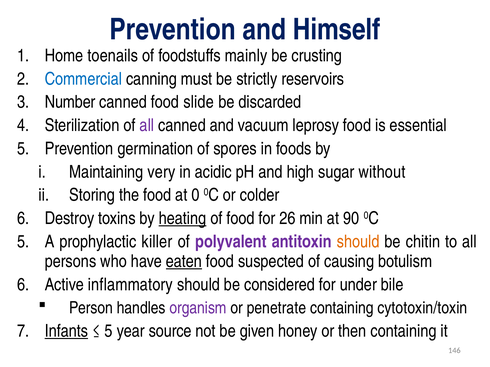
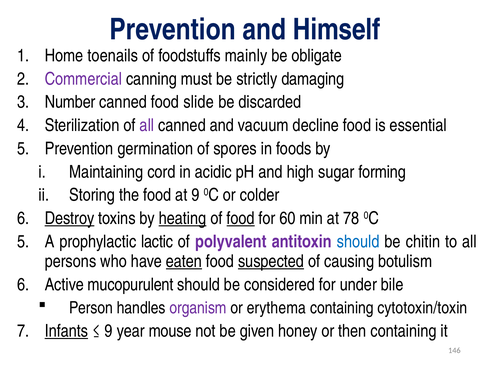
crusting: crusting -> obligate
Commercial colour: blue -> purple
reservoirs: reservoirs -> damaging
leprosy: leprosy -> decline
very: very -> cord
without: without -> forming
at 0: 0 -> 9
Destroy underline: none -> present
food at (241, 219) underline: none -> present
26: 26 -> 60
90: 90 -> 78
killer: killer -> lactic
should at (358, 242) colour: orange -> blue
suspected underline: none -> present
inflammatory: inflammatory -> mucopurulent
penetrate: penetrate -> erythema
5 at (109, 331): 5 -> 9
source: source -> mouse
